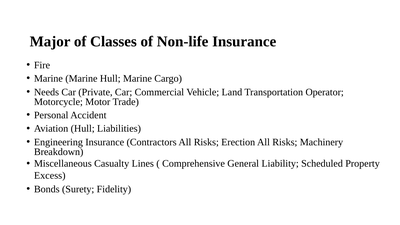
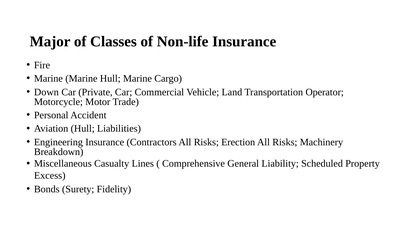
Needs: Needs -> Down
